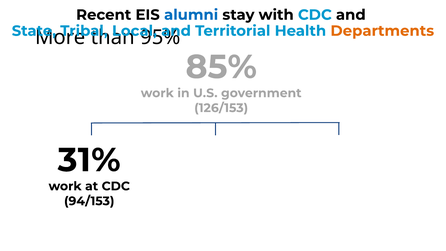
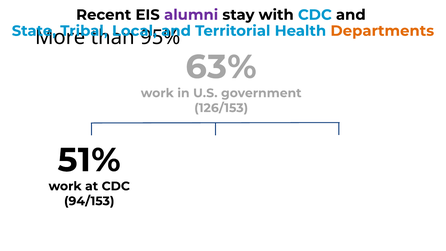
alumni colour: blue -> purple
85%: 85% -> 63%
31%: 31% -> 51%
